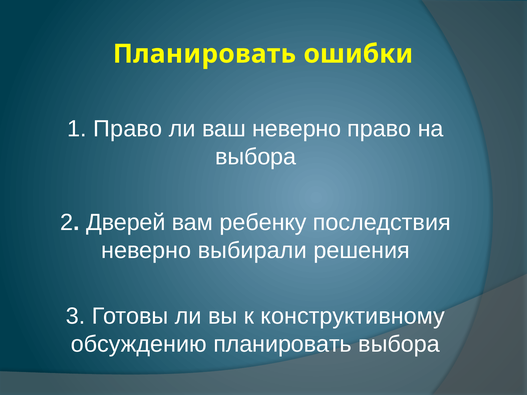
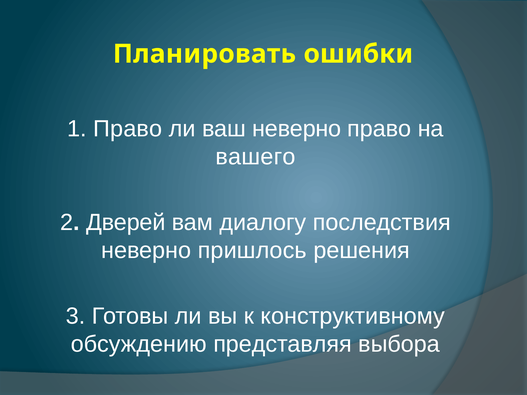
выбора at (256, 157): выбора -> вашего
ребенку: ребенку -> диалогу
выбирали: выбирали -> пришлось
обсуждению планировать: планировать -> представляя
